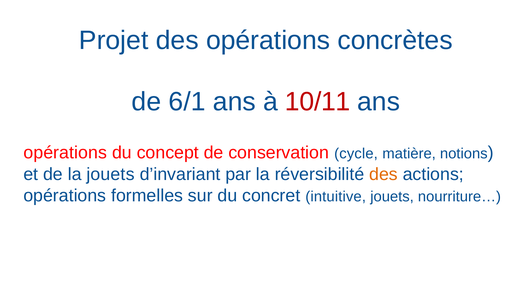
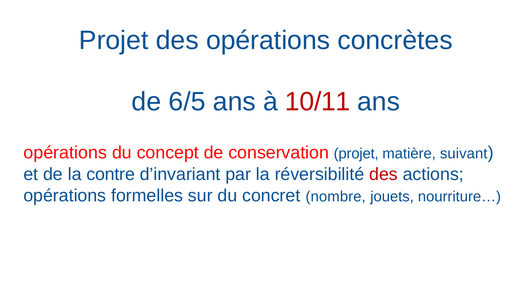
6/1: 6/1 -> 6/5
conservation cycle: cycle -> projet
notions: notions -> suivant
la jouets: jouets -> contre
des at (384, 174) colour: orange -> red
intuitive: intuitive -> nombre
